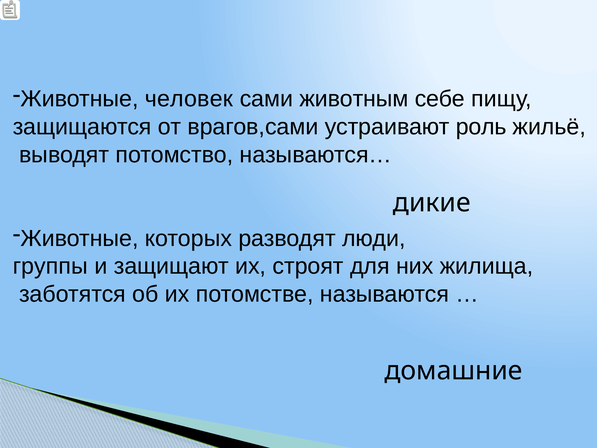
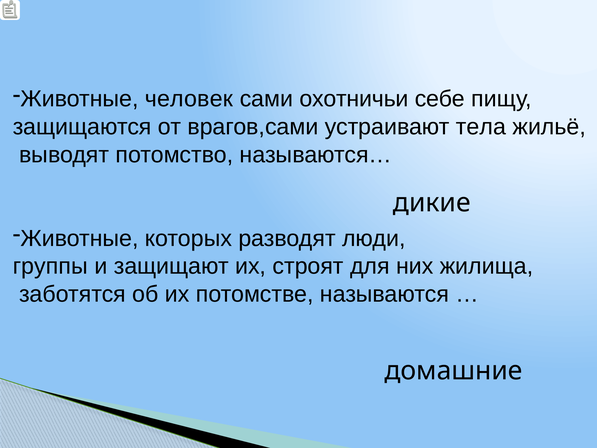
животным: животным -> охотничьи
роль: роль -> тела
